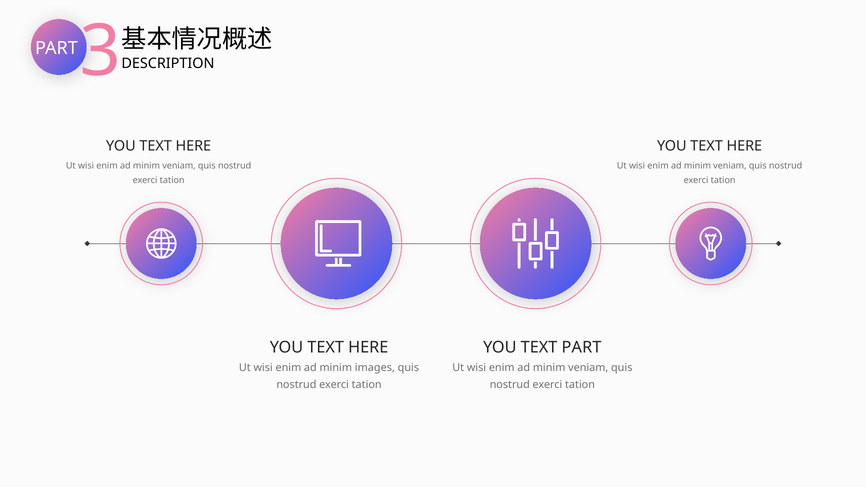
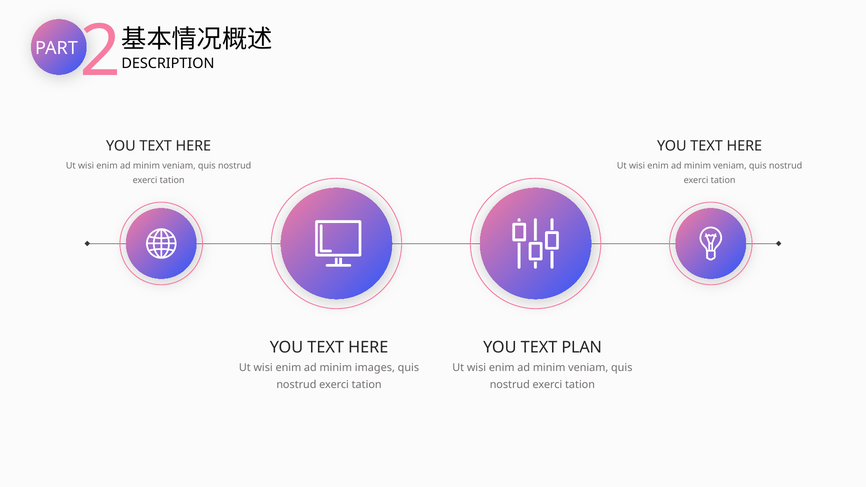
3: 3 -> 2
TEXT PART: PART -> PLAN
